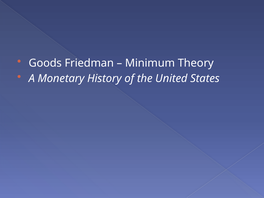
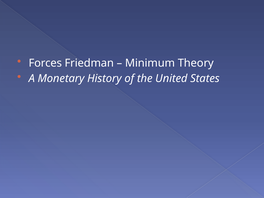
Goods: Goods -> Forces
